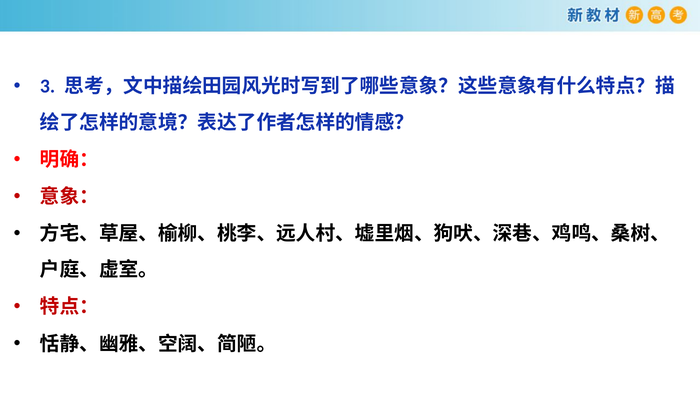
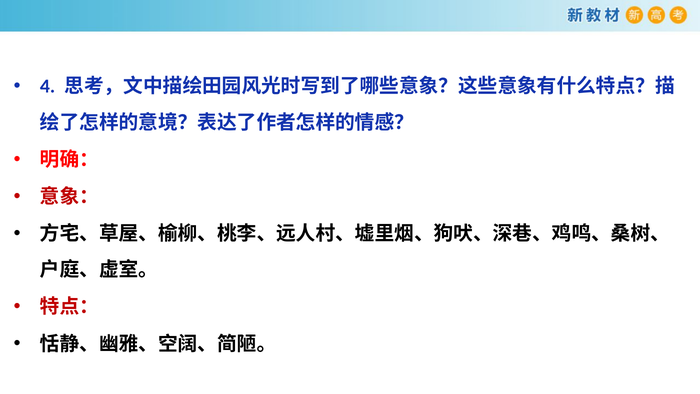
3: 3 -> 4
